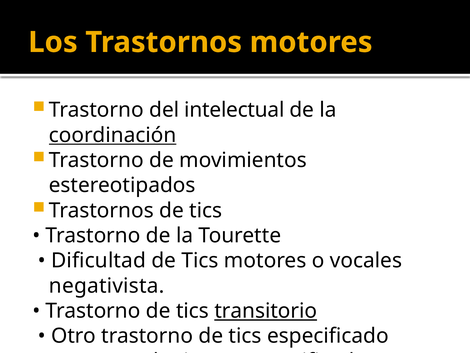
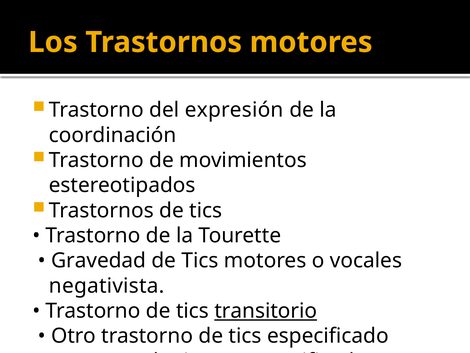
intelectual: intelectual -> expresión
coordinación underline: present -> none
Dificultad: Dificultad -> Gravedad
